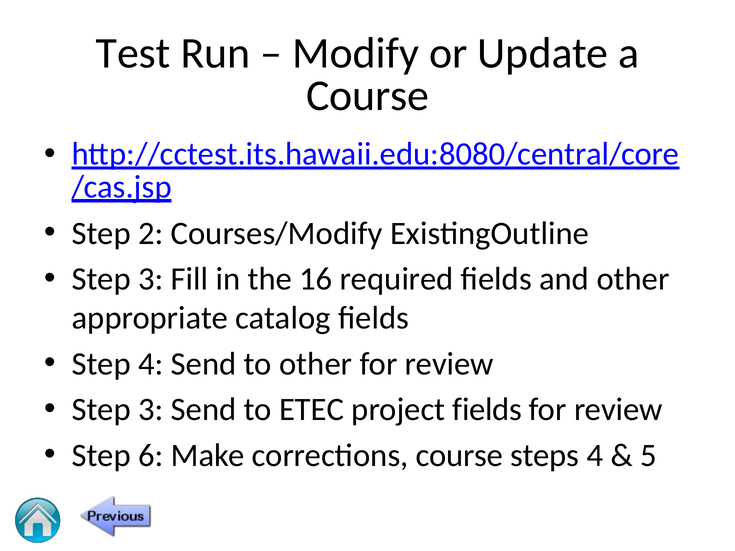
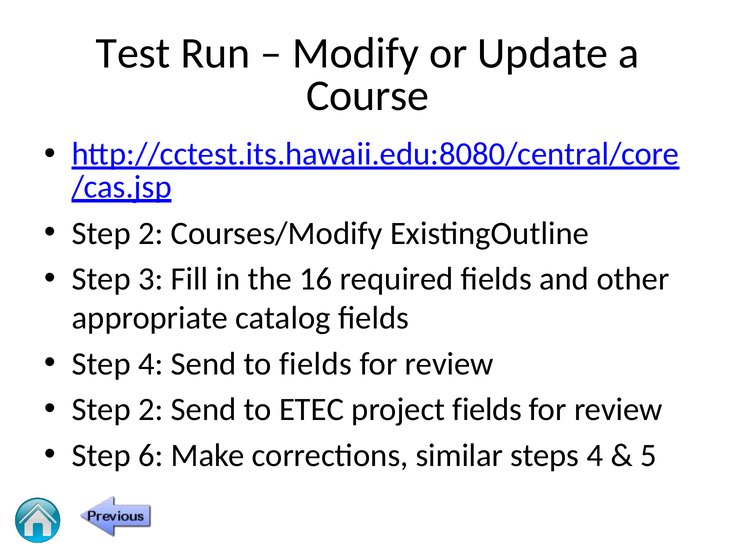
to other: other -> fields
3 at (151, 410): 3 -> 2
corrections course: course -> similar
